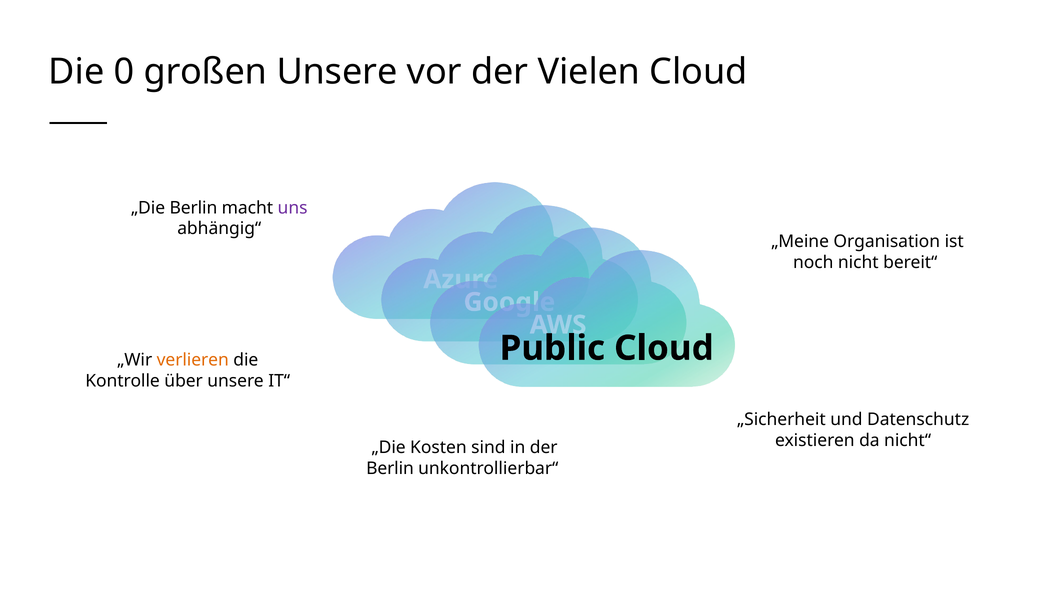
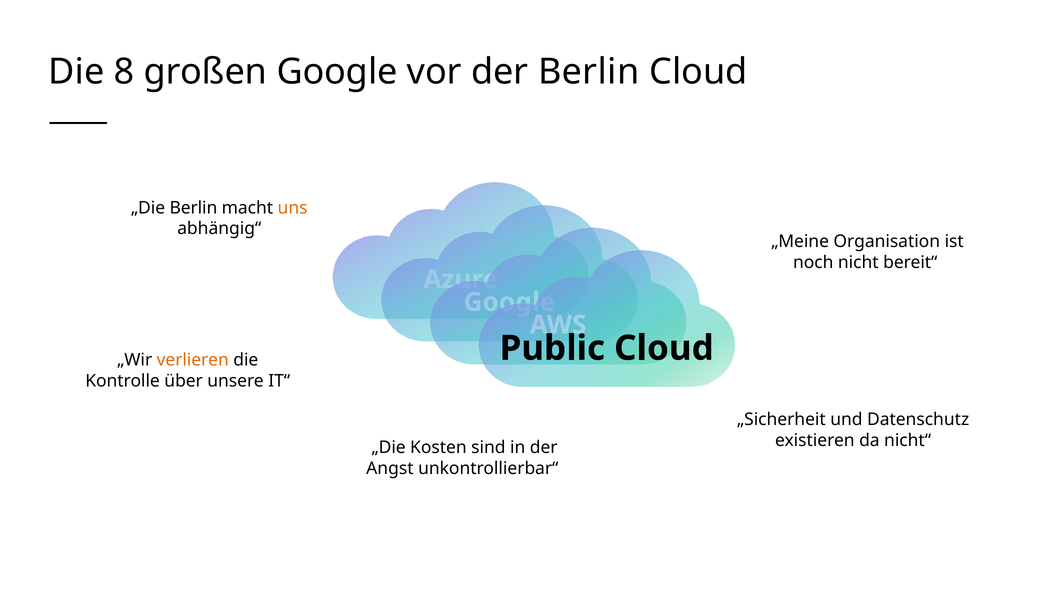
0: 0 -> 8
großen Unsere: Unsere -> Google
der Vielen: Vielen -> Berlin
uns colour: purple -> orange
Berlin at (390, 469): Berlin -> Angst
